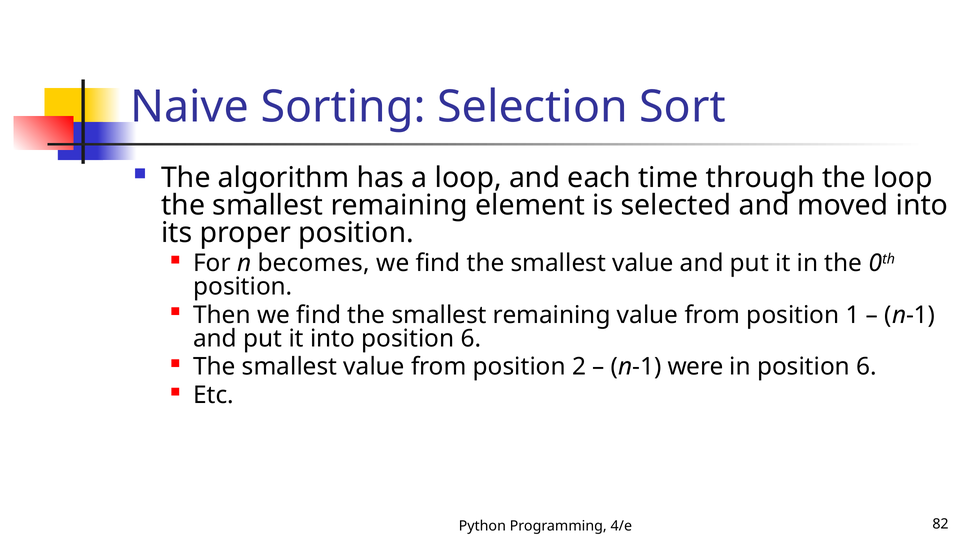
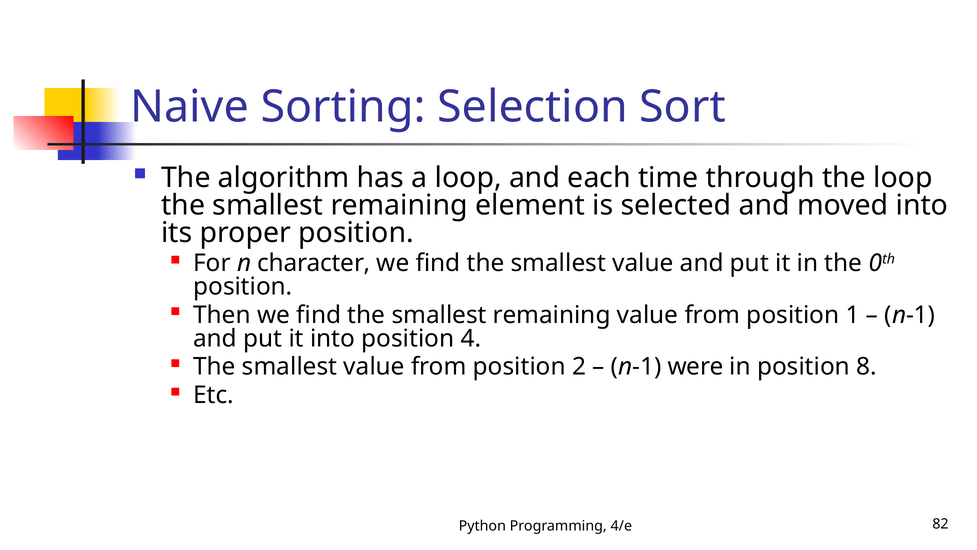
becomes: becomes -> character
into position 6: 6 -> 4
in position 6: 6 -> 8
